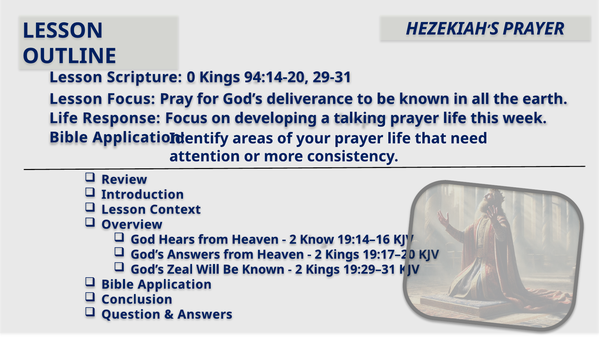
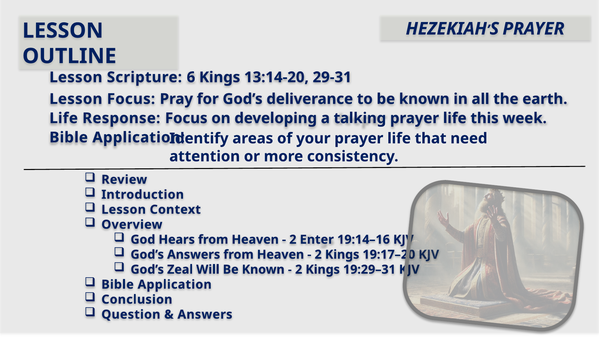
0: 0 -> 6
94:14-20: 94:14-20 -> 13:14-20
Know: Know -> Enter
